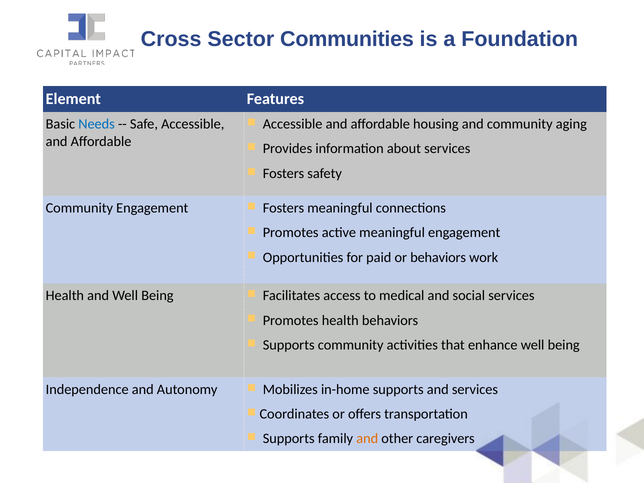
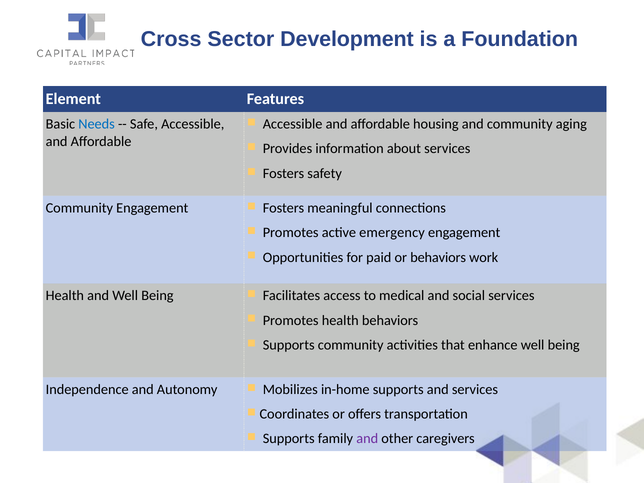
Communities: Communities -> Development
active meaningful: meaningful -> emergency
and at (367, 439) colour: orange -> purple
